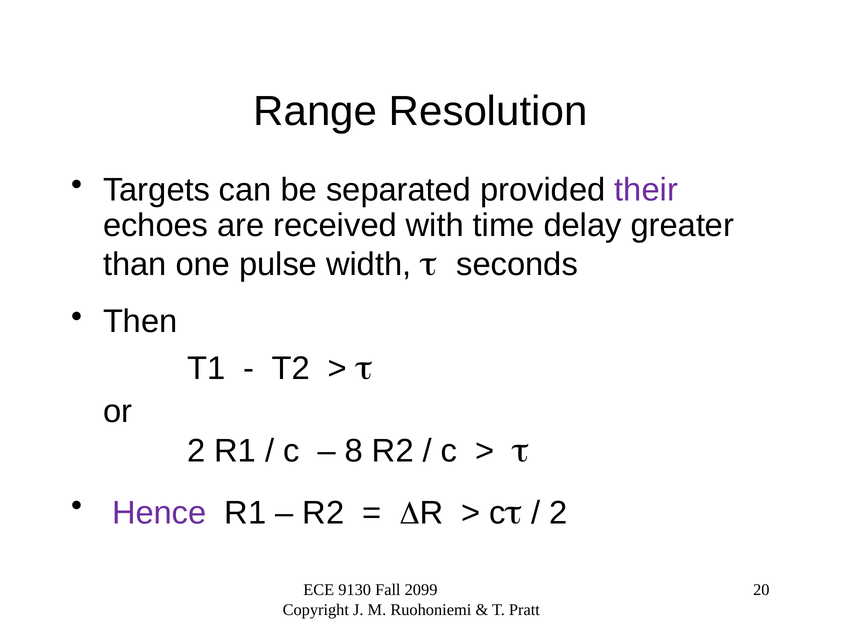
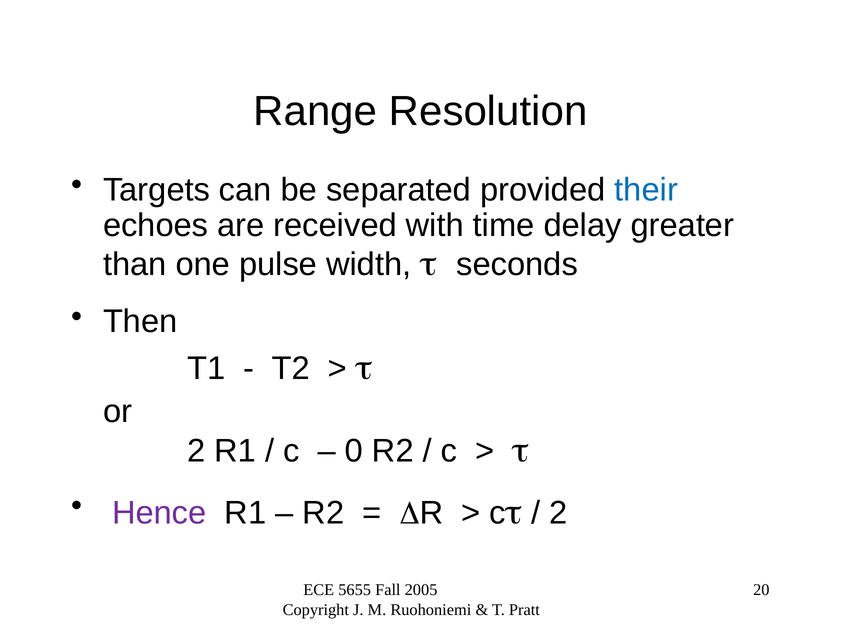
their colour: purple -> blue
8: 8 -> 0
9130: 9130 -> 5655
2099: 2099 -> 2005
